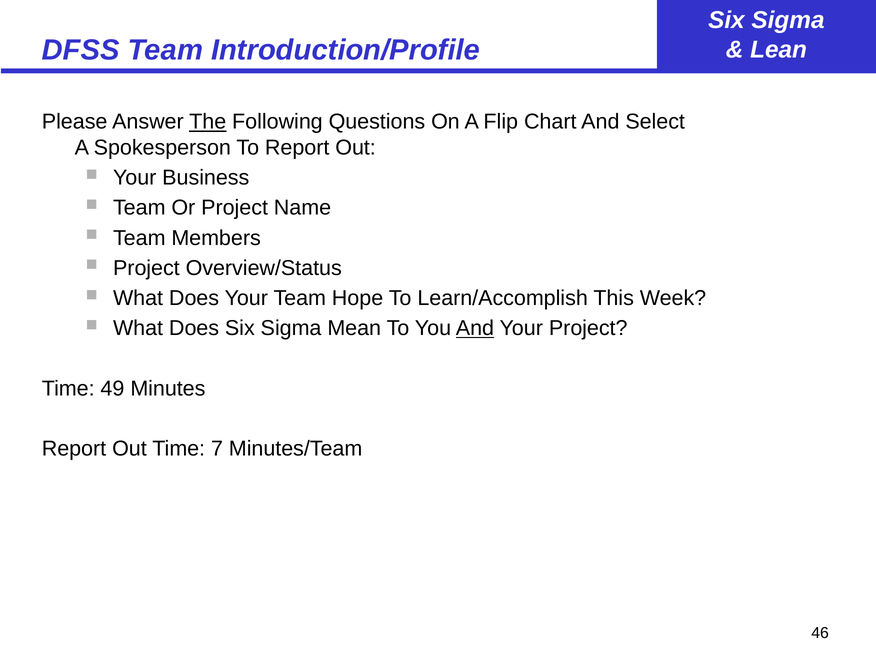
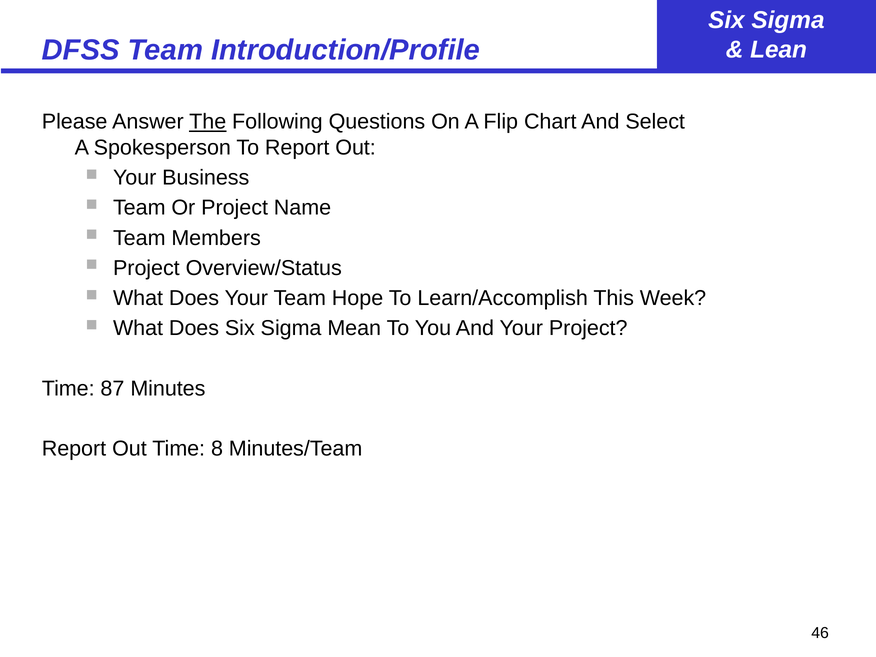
And at (475, 328) underline: present -> none
49: 49 -> 87
7: 7 -> 8
